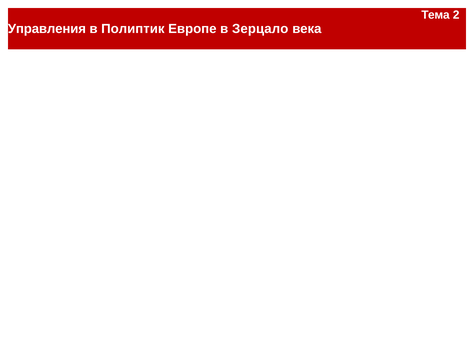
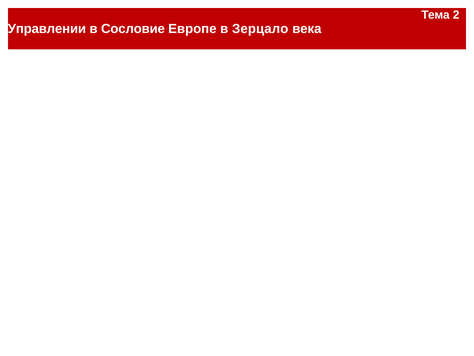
Управления: Управления -> Управлении
Полиптик: Полиптик -> Сословие
